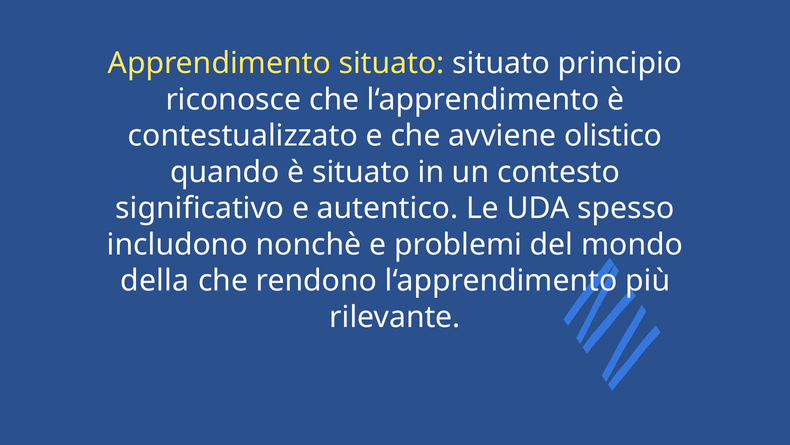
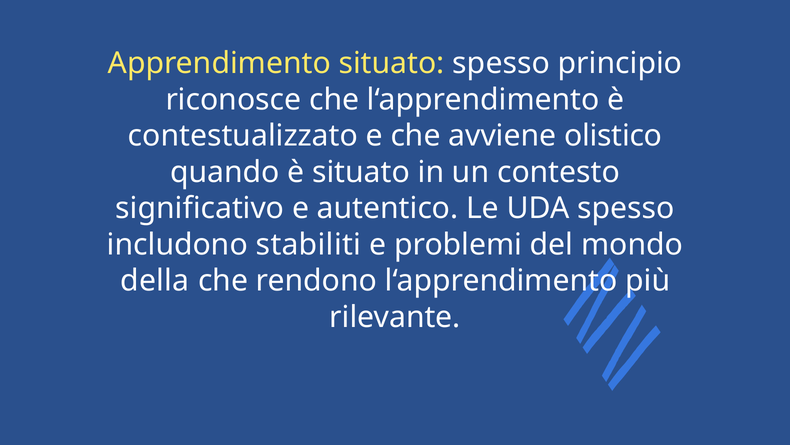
situato situato: situato -> spesso
nonchè: nonchè -> stabiliti
